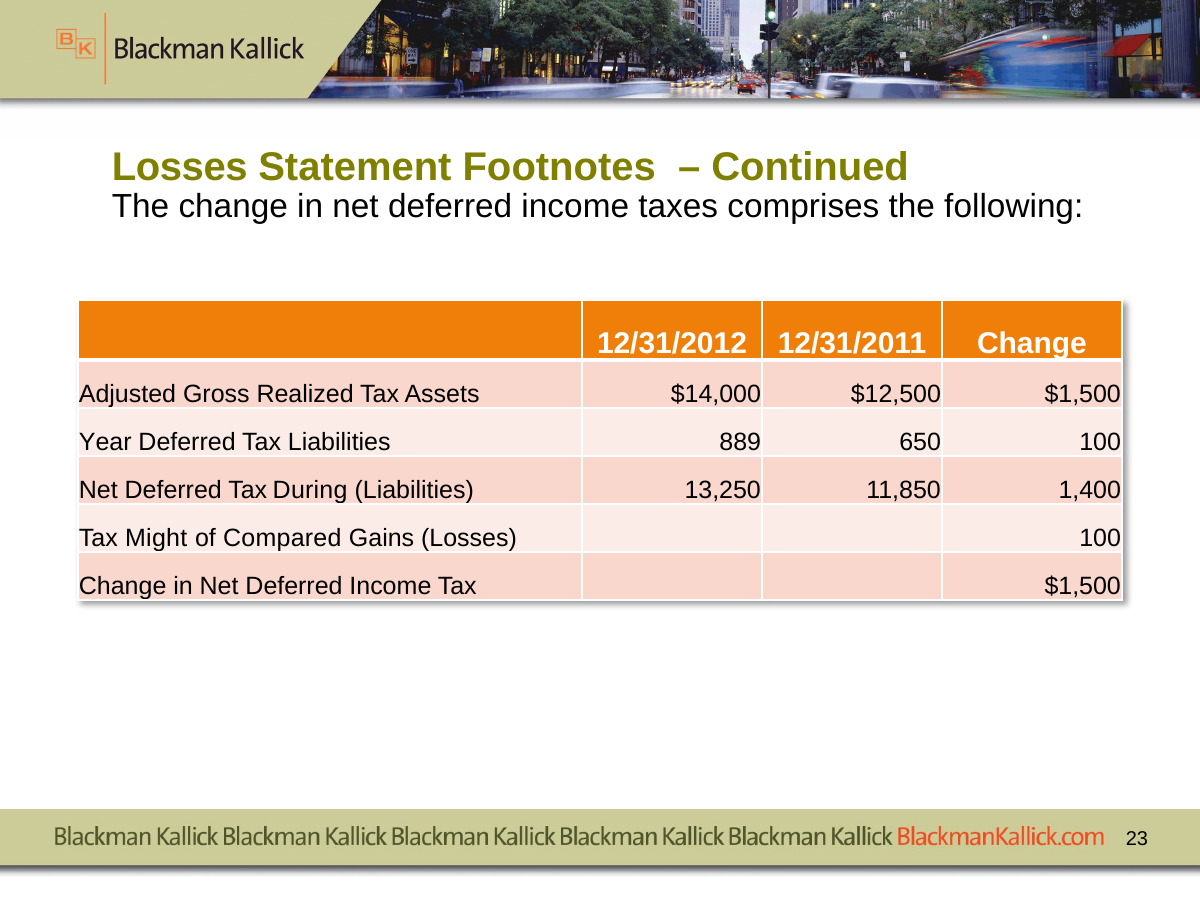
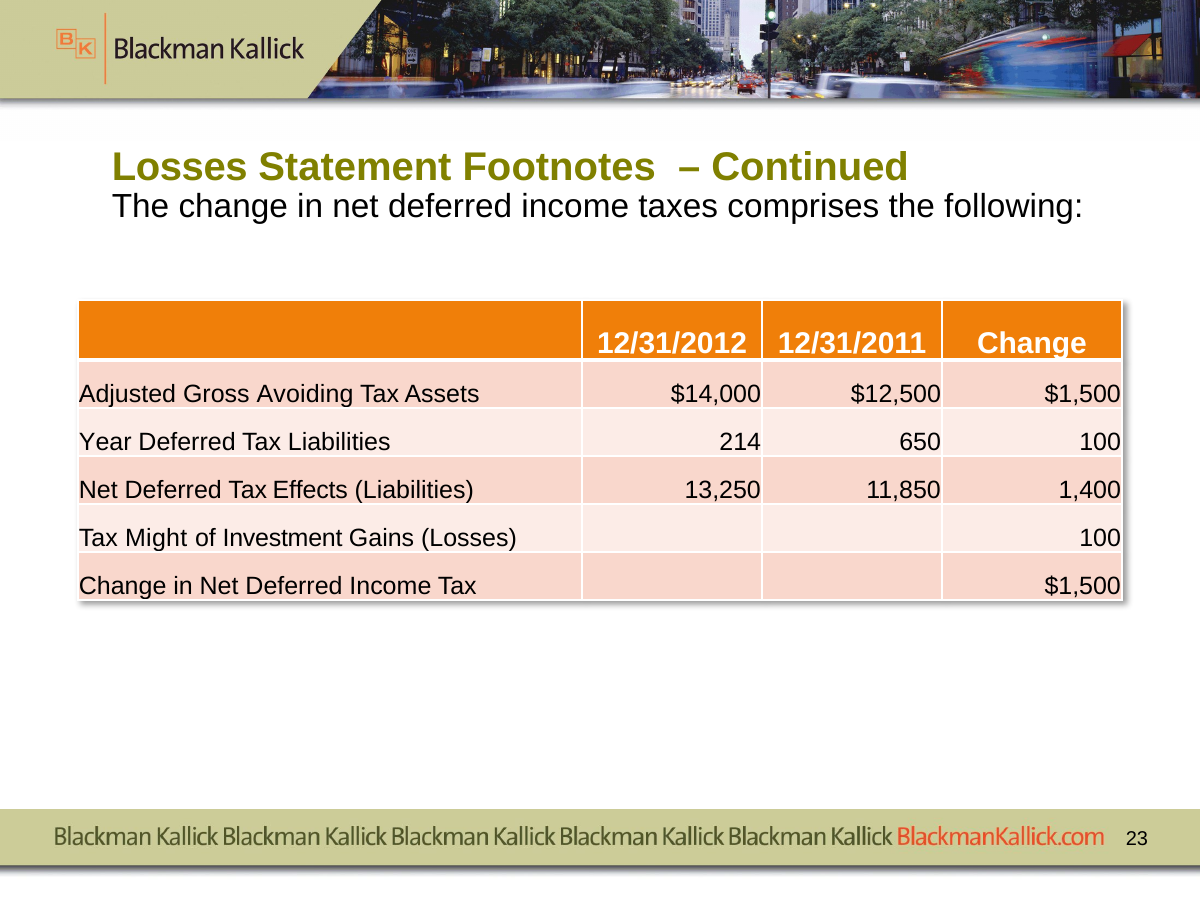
Realized: Realized -> Avoiding
889: 889 -> 214
During: During -> Effects
Compared: Compared -> Investment
